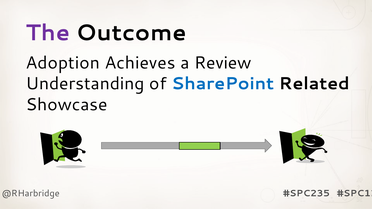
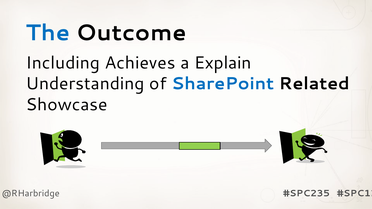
The colour: purple -> blue
Adoption: Adoption -> Including
Review: Review -> Explain
